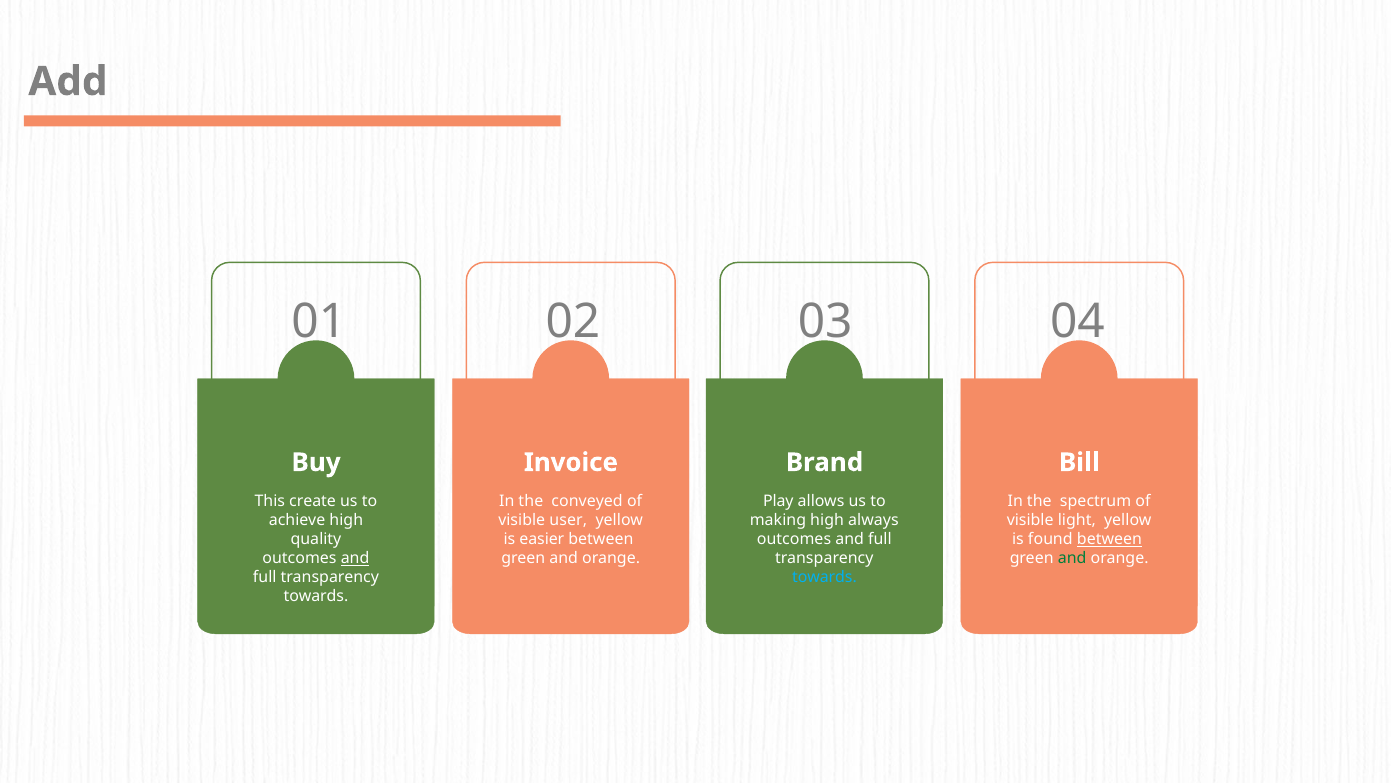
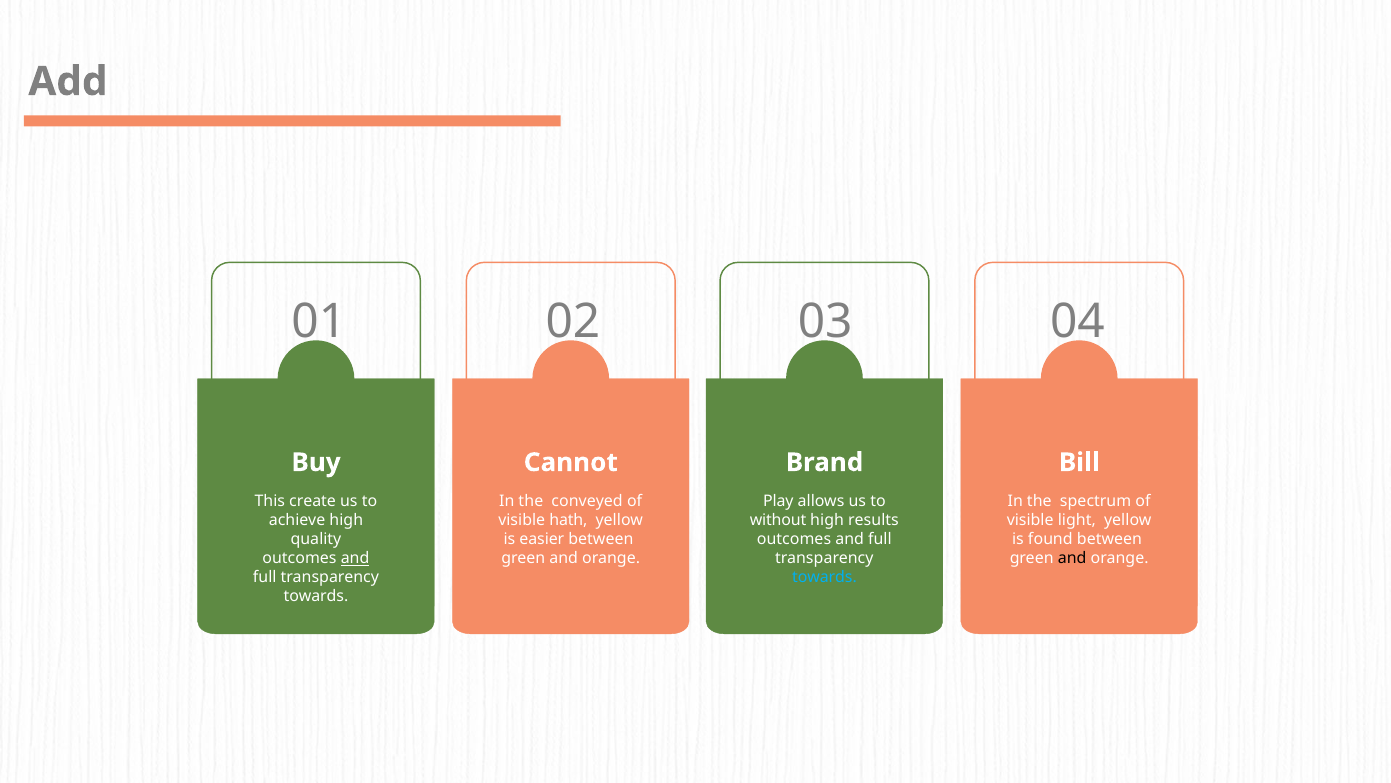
Invoice: Invoice -> Cannot
user: user -> hath
making: making -> without
always: always -> results
between at (1109, 539) underline: present -> none
and at (1072, 558) colour: green -> black
